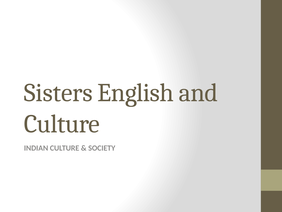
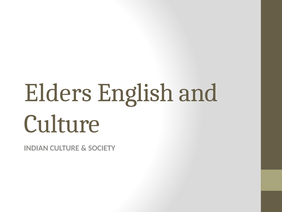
Sisters: Sisters -> Elders
